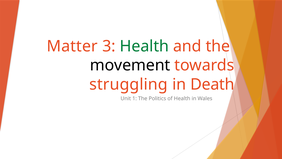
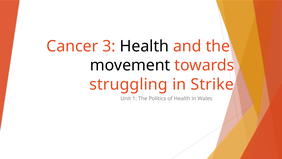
Matter: Matter -> Cancer
Health at (144, 46) colour: green -> black
Death: Death -> Strike
